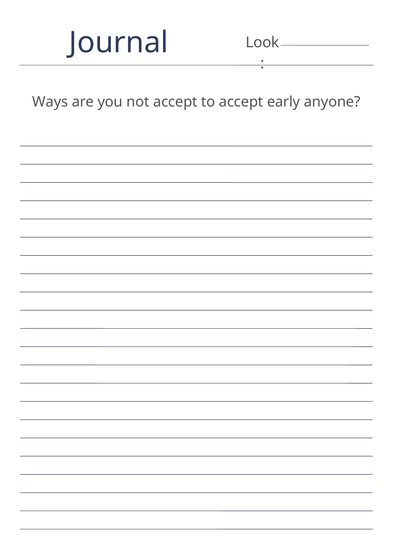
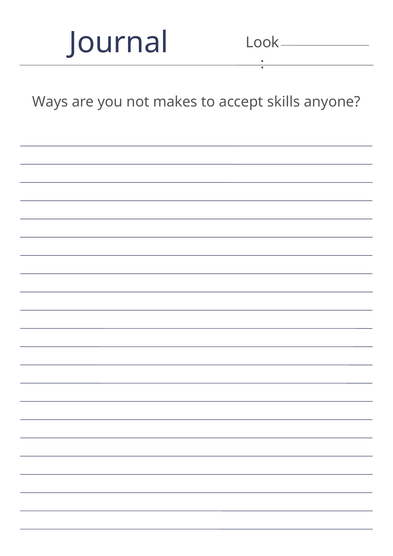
not accept: accept -> makes
early: early -> skills
